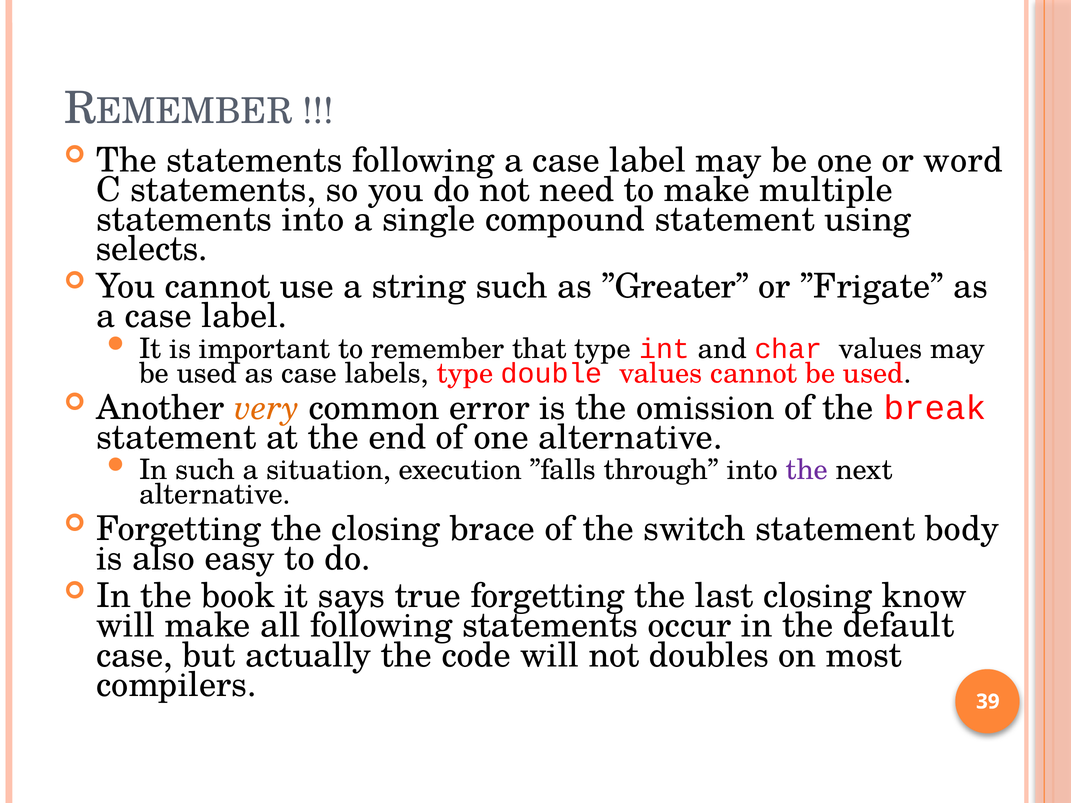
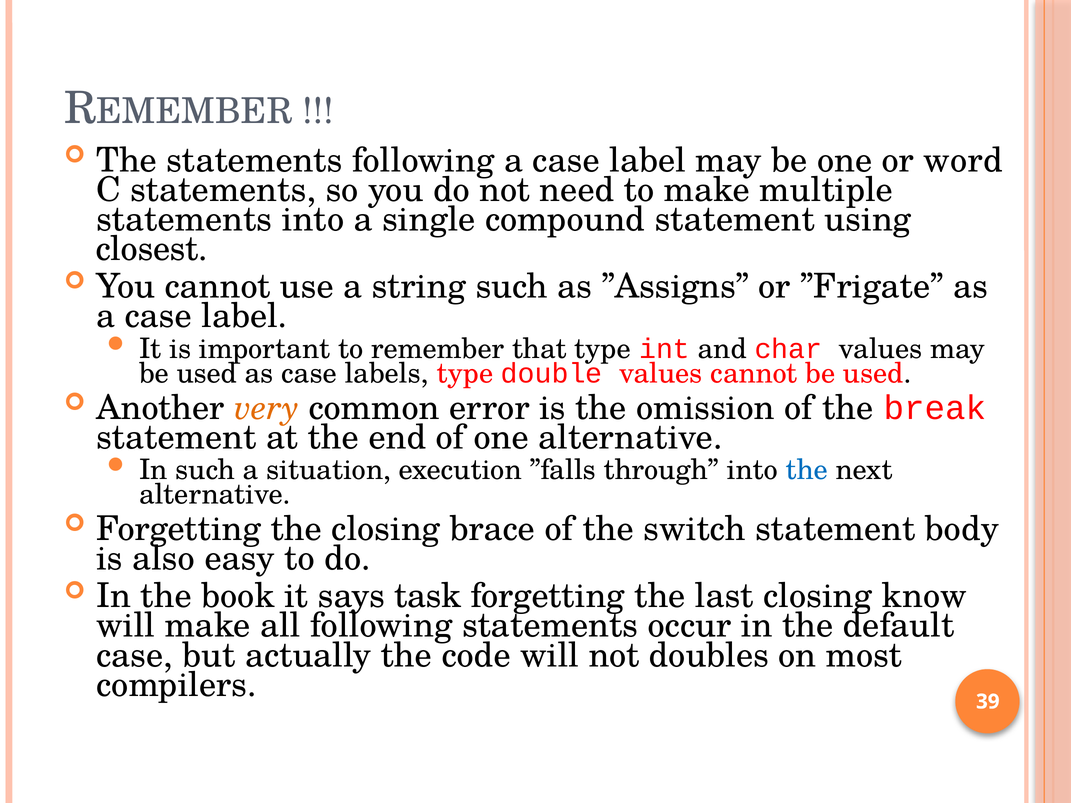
selects: selects -> closest
”Greater: ”Greater -> ”Assigns
the at (807, 470) colour: purple -> blue
true: true -> task
